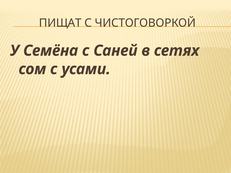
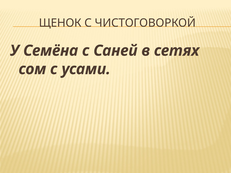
ПИЩАТ: ПИЩАТ -> ЩЕНОК
